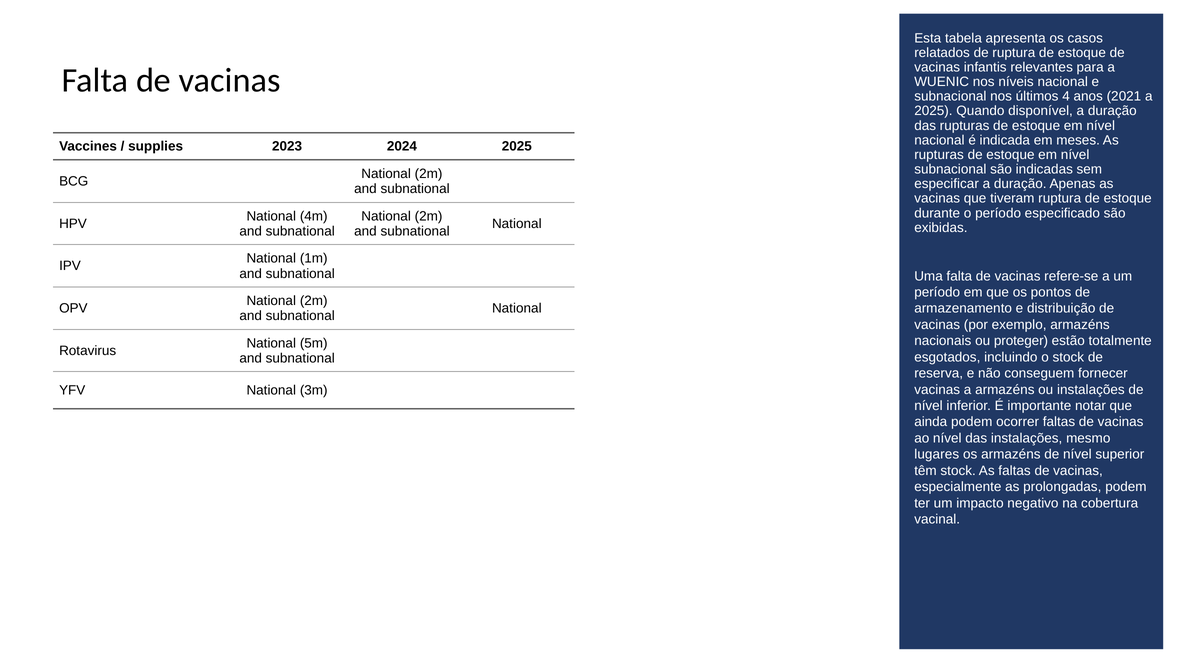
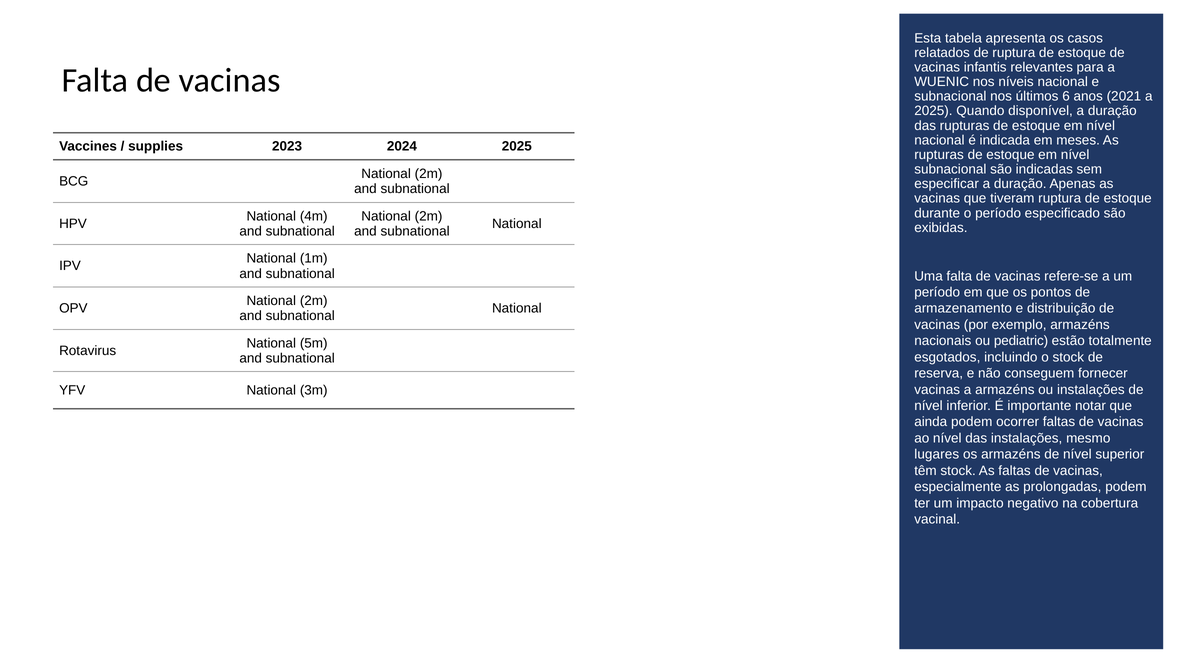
4: 4 -> 6
proteger: proteger -> pediatric
